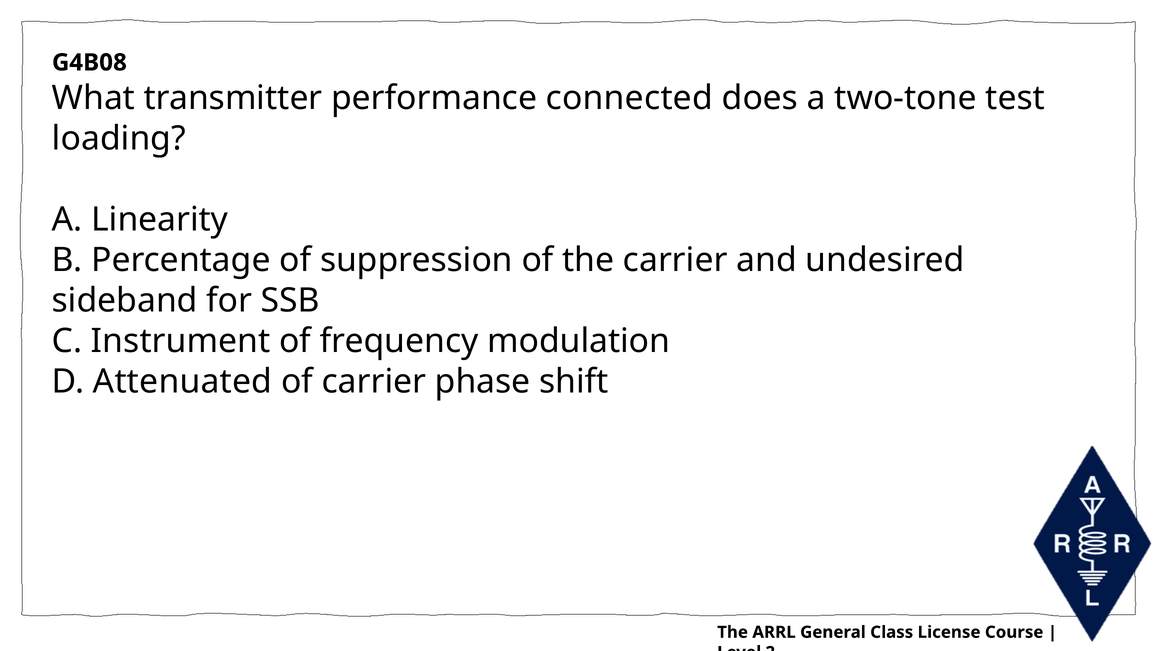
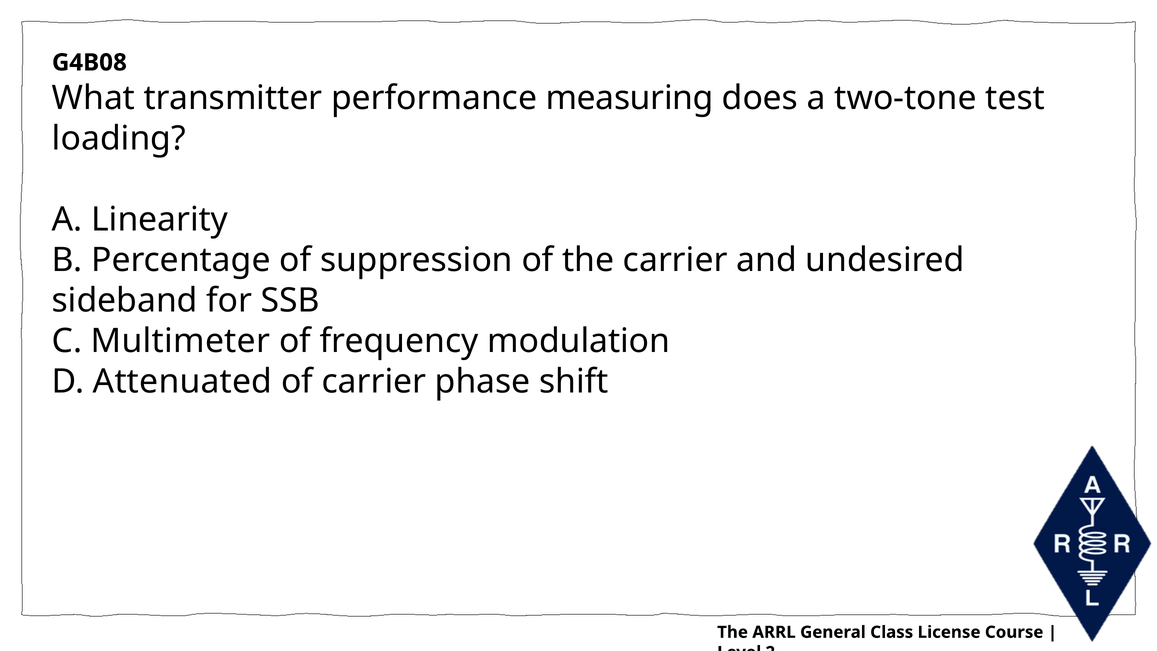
connected: connected -> measuring
Instrument: Instrument -> Multimeter
